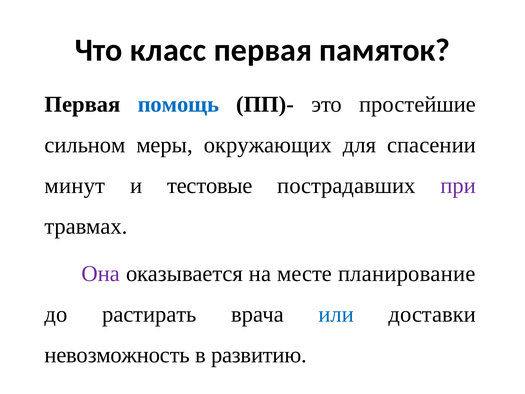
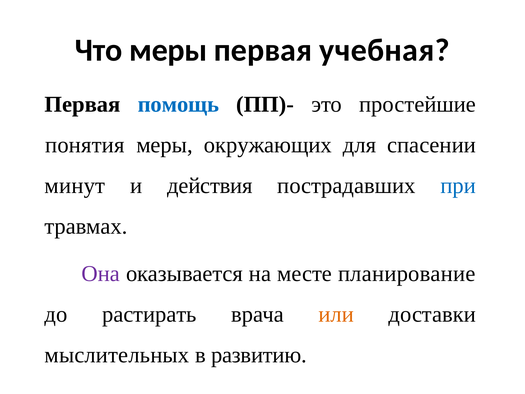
Что класс: класс -> меры
памяток: памяток -> учебная
сильном: сильном -> понятия
тестовые: тестовые -> действия
при colour: purple -> blue
или colour: blue -> orange
невозможность: невозможность -> мыслительных
